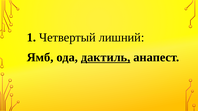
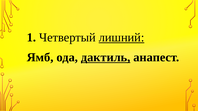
лишний underline: none -> present
